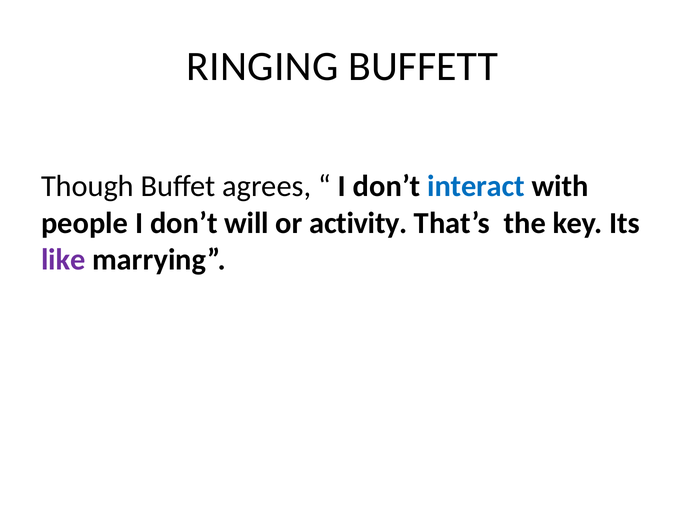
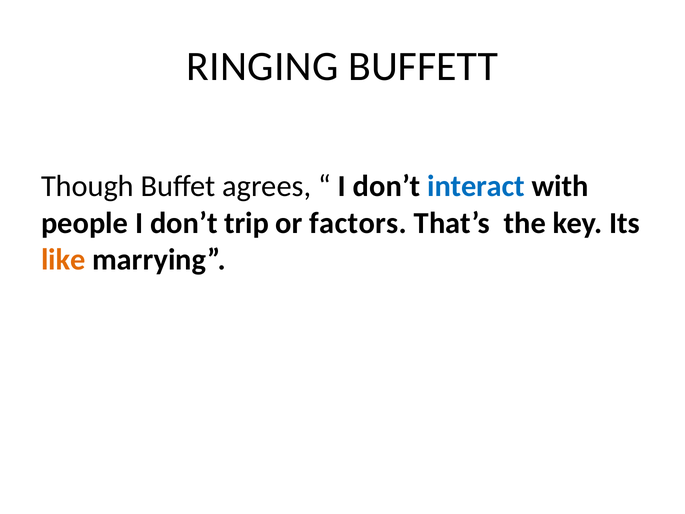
will: will -> trip
activity: activity -> factors
like colour: purple -> orange
